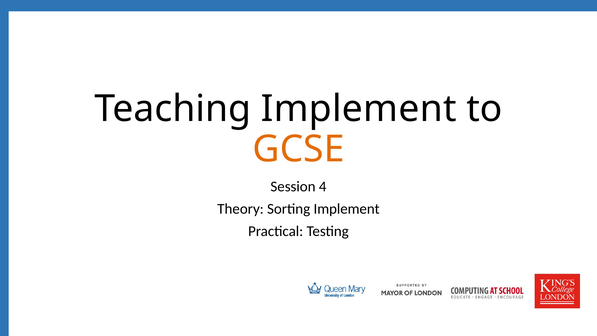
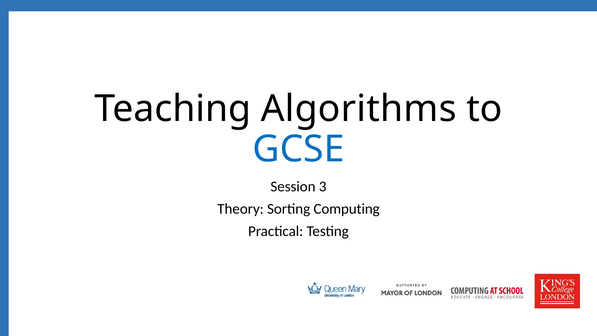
Teaching Implement: Implement -> Algorithms
GCSE colour: orange -> blue
4: 4 -> 3
Sorting Implement: Implement -> Computing
